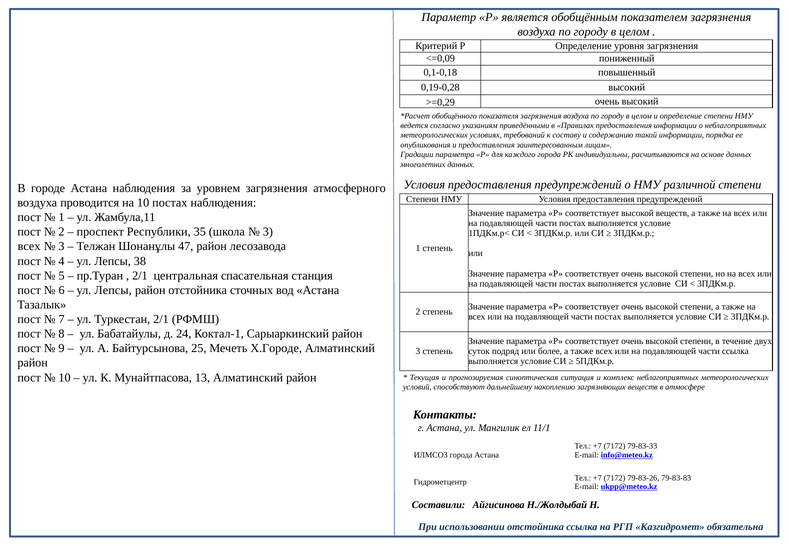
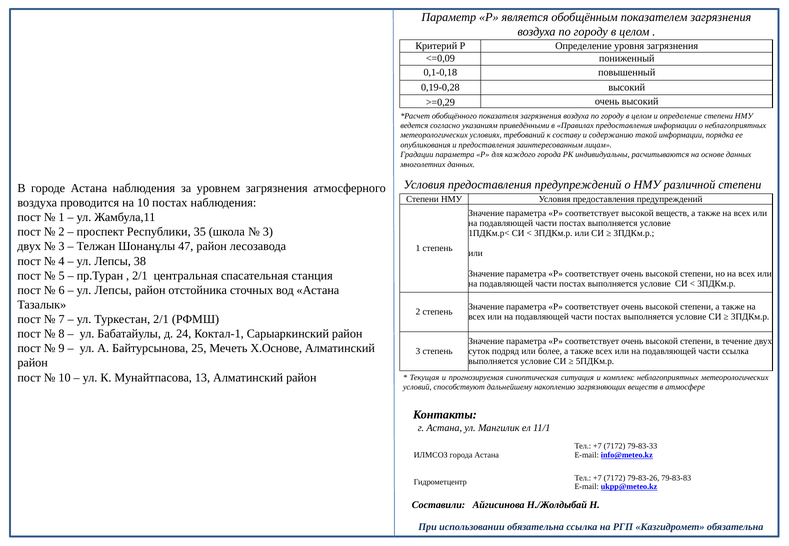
всех at (29, 247): всех -> двух
Х.Городе: Х.Городе -> Х.Основе
использовании отстойника: отстойника -> обязательна
